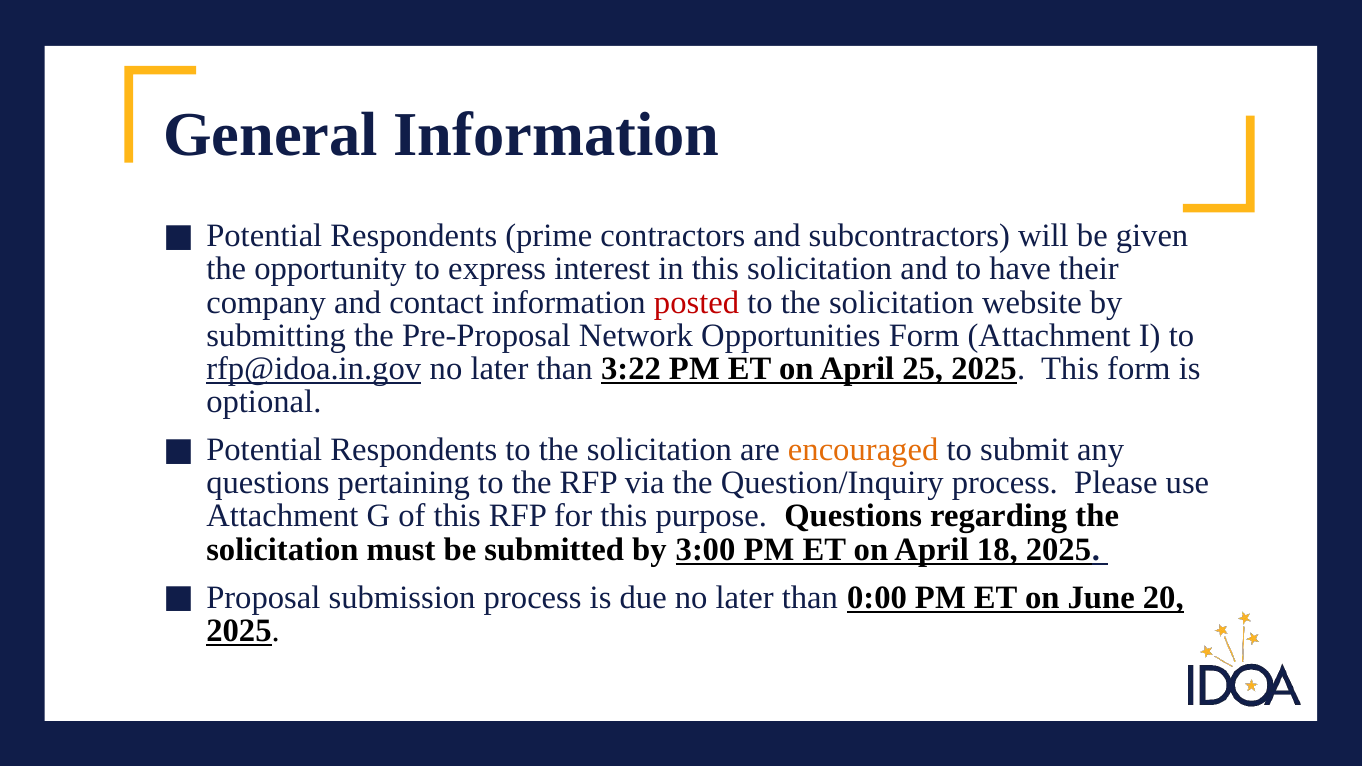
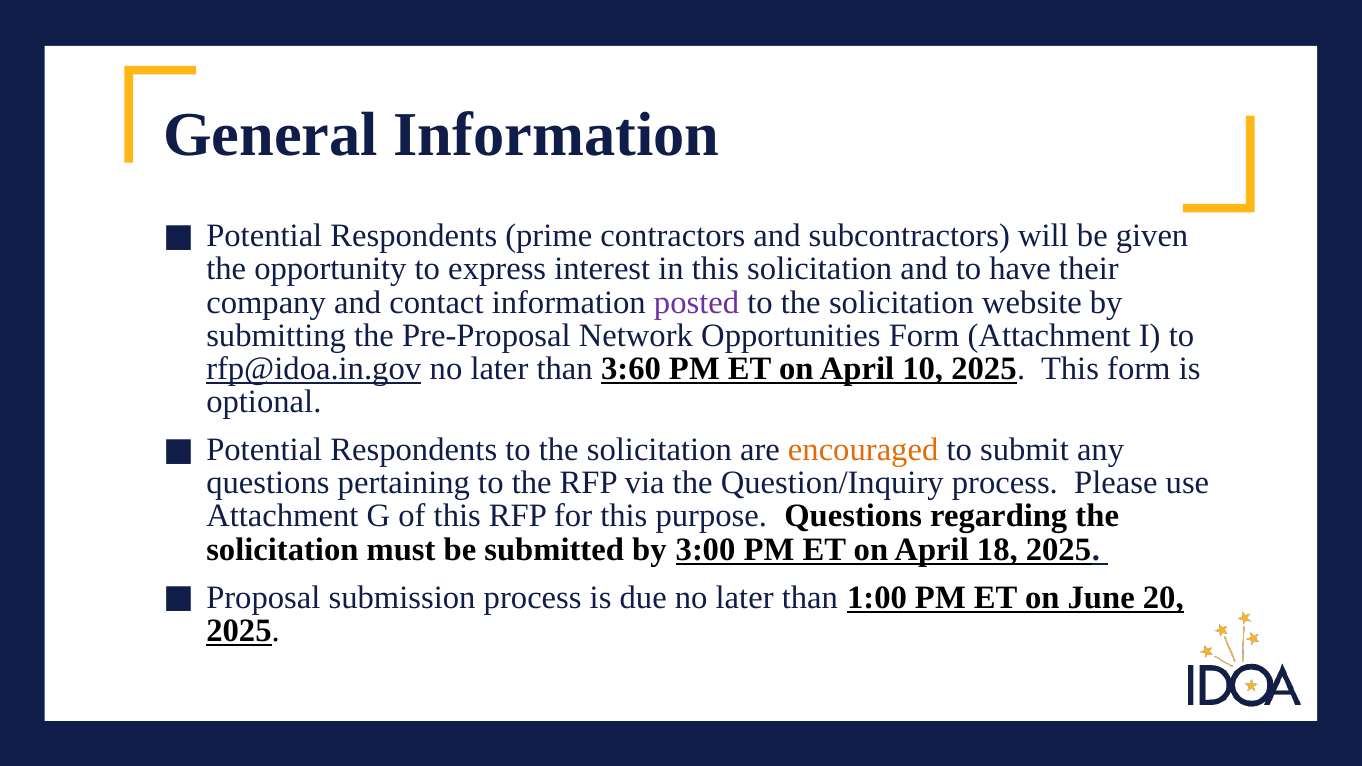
posted colour: red -> purple
3:22: 3:22 -> 3:60
25: 25 -> 10
0:00: 0:00 -> 1:00
